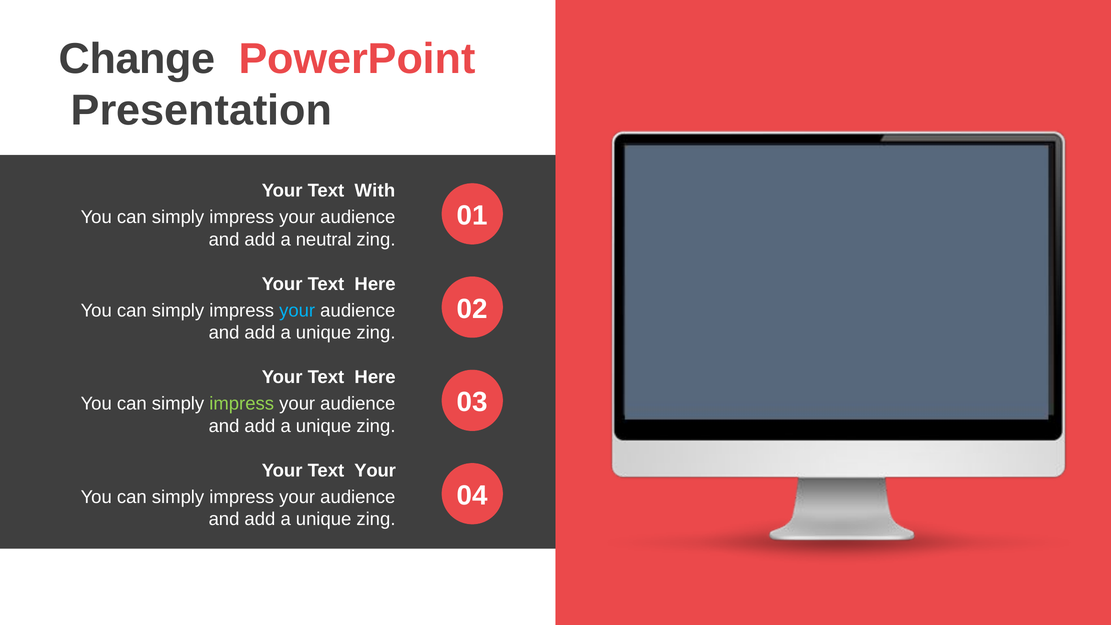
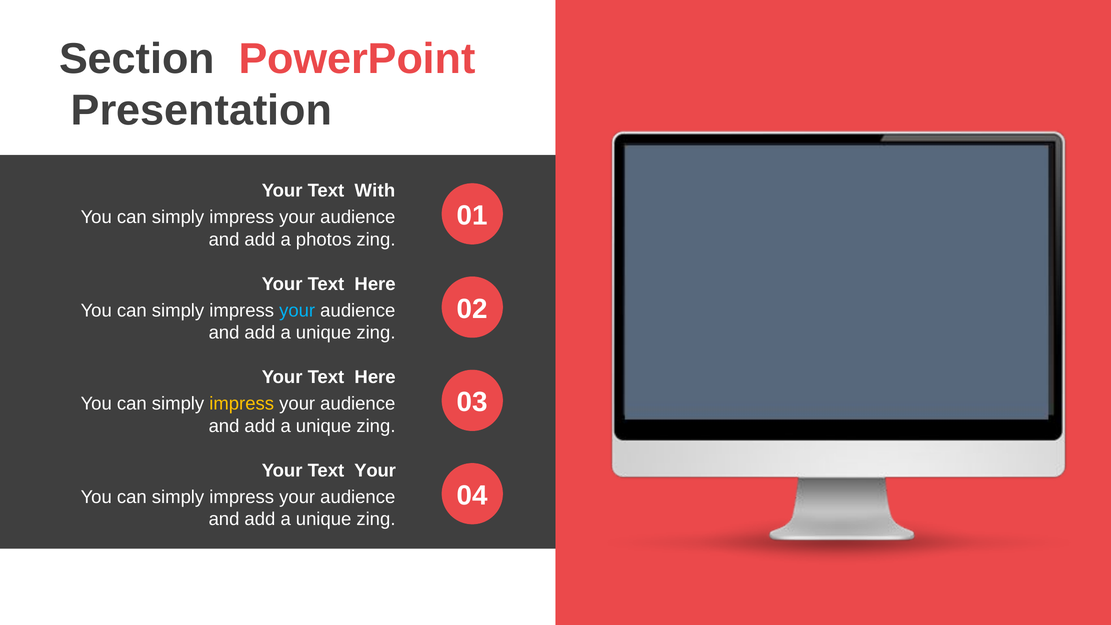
Change: Change -> Section
neutral: neutral -> photos
impress at (242, 404) colour: light green -> yellow
